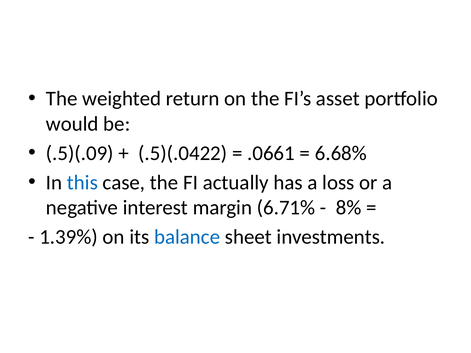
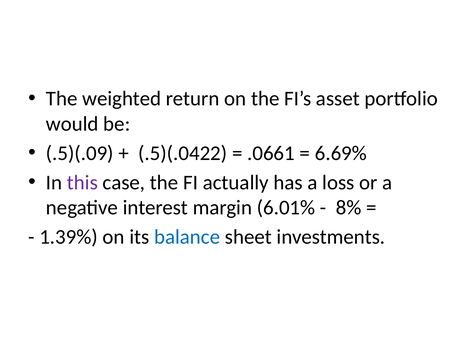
6.68%: 6.68% -> 6.69%
this colour: blue -> purple
6.71%: 6.71% -> 6.01%
